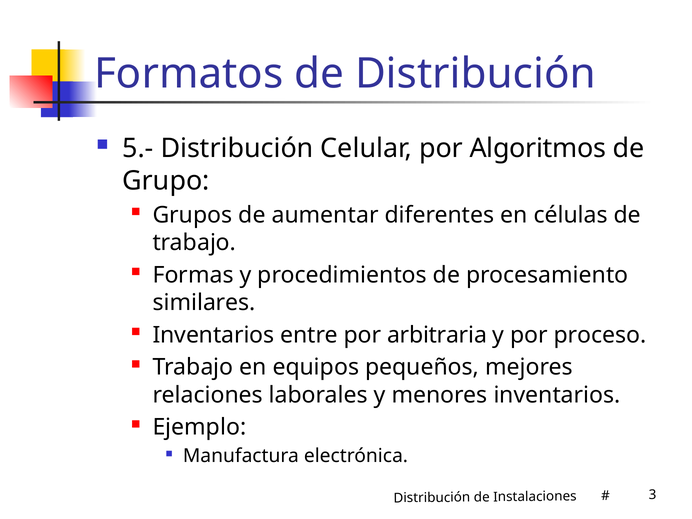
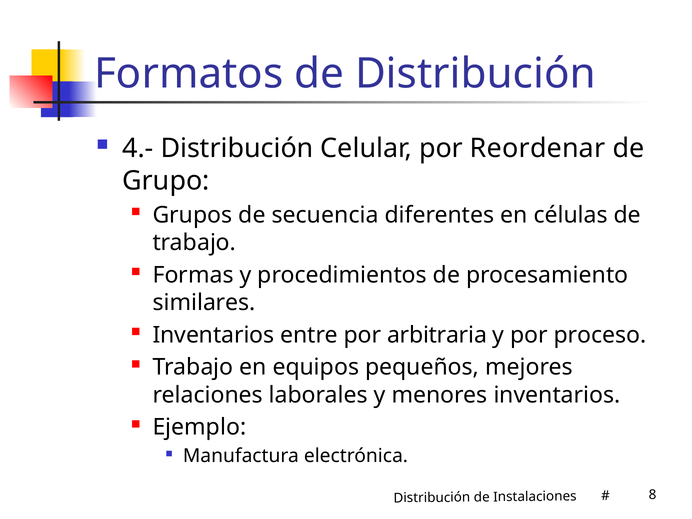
5.-: 5.- -> 4.-
Algoritmos: Algoritmos -> Reordenar
aumentar: aumentar -> secuencia
3: 3 -> 8
